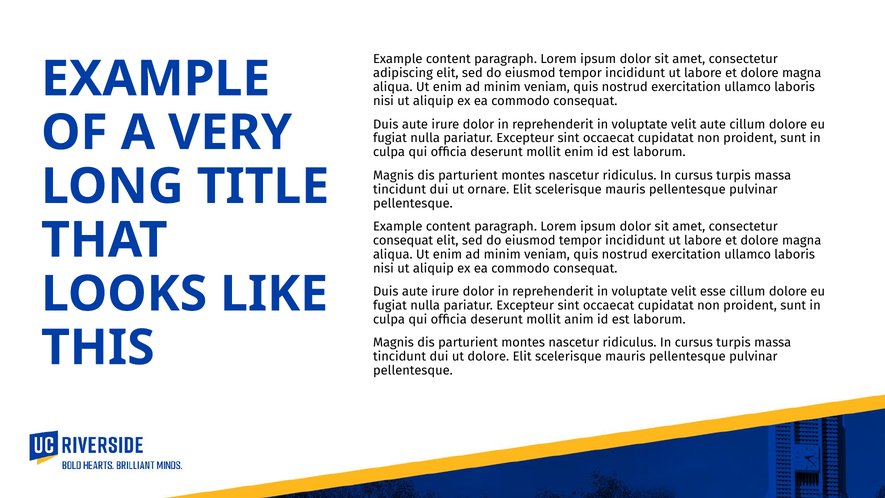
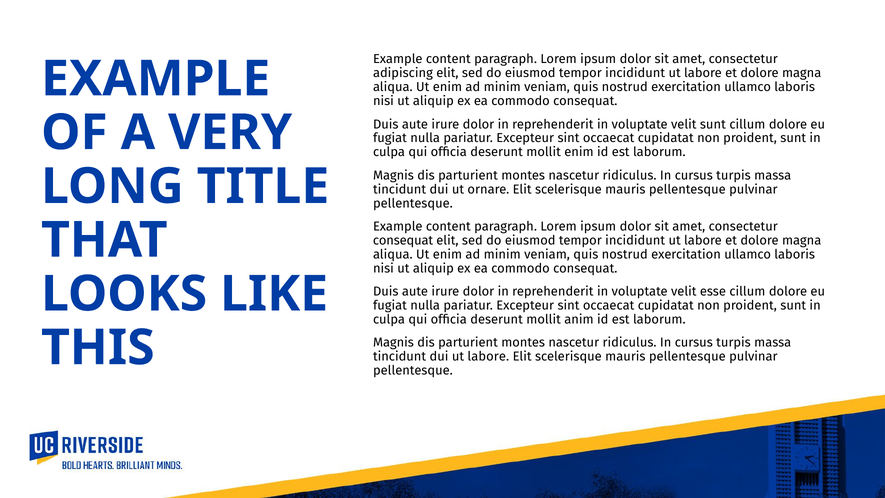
velit aute: aute -> sunt
dui ut dolore: dolore -> labore
